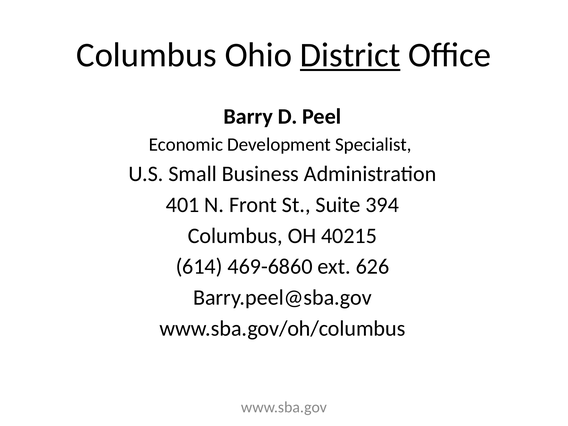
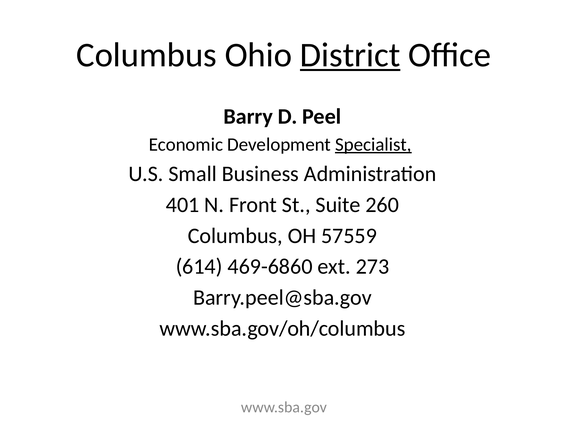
Specialist underline: none -> present
394: 394 -> 260
40215: 40215 -> 57559
626: 626 -> 273
